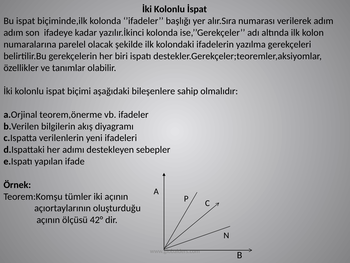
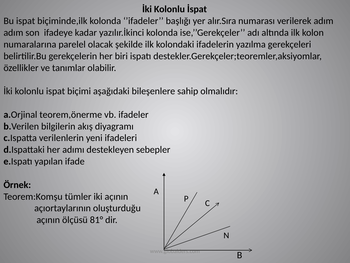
42°: 42° -> 81°
